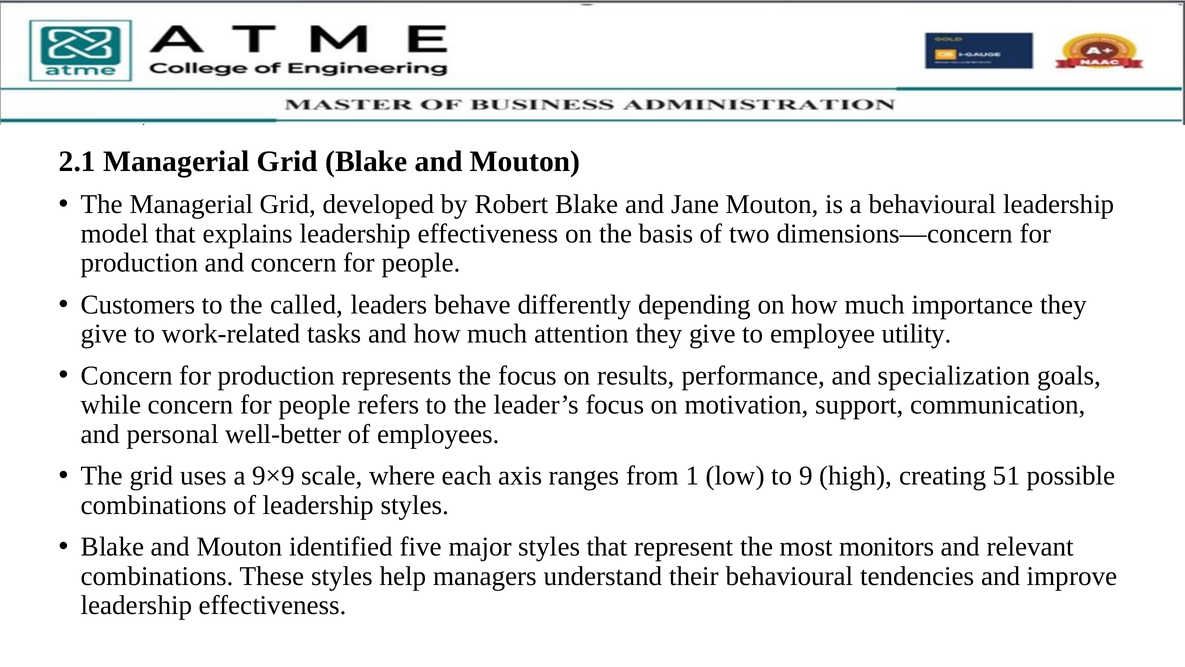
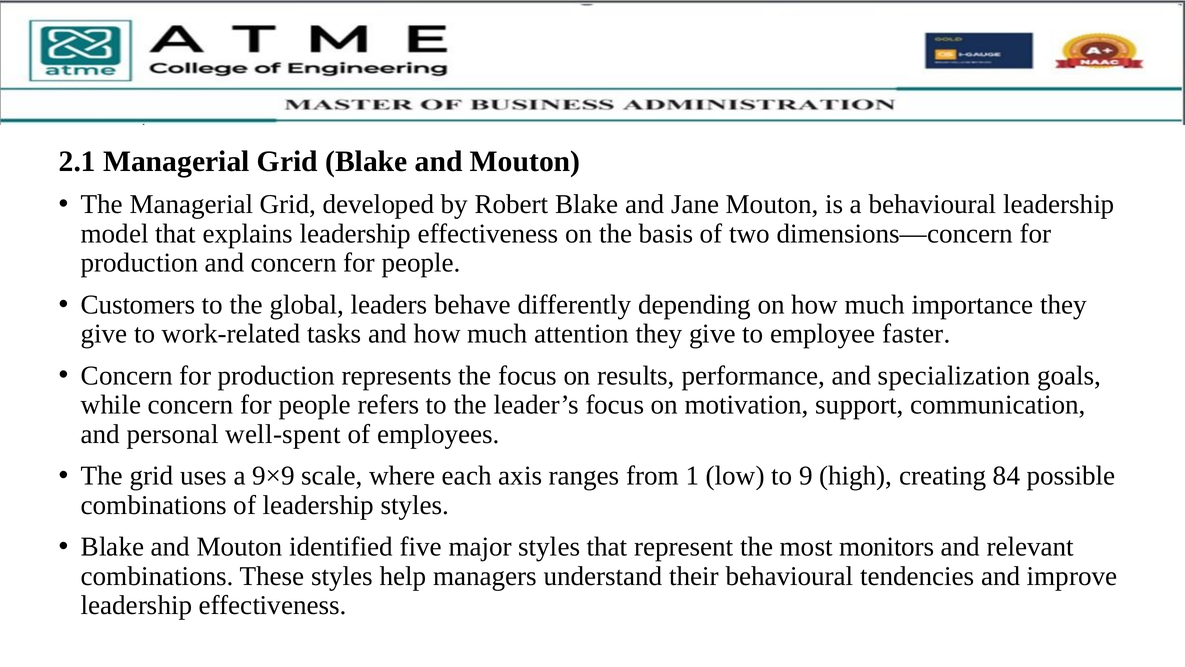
called: called -> global
utility: utility -> faster
well-better: well-better -> well-spent
51: 51 -> 84
